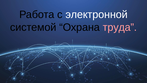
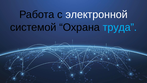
труда colour: pink -> light blue
